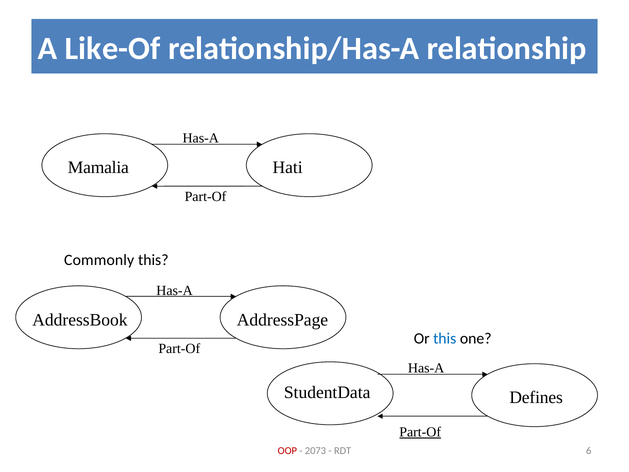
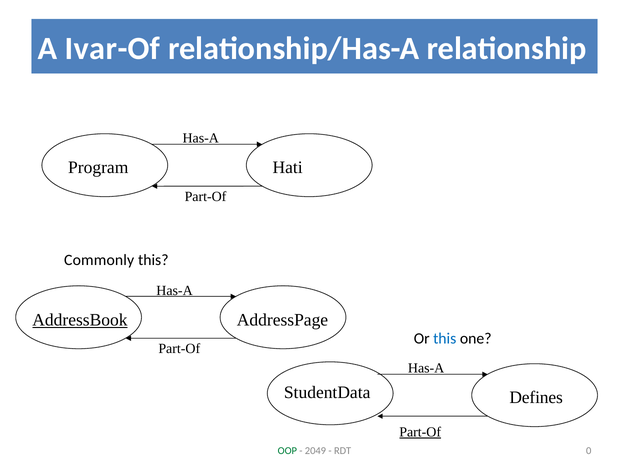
Like-Of: Like-Of -> Ivar-Of
Mamalia: Mamalia -> Program
AddressBook underline: none -> present
OOP colour: red -> green
2073: 2073 -> 2049
6: 6 -> 0
